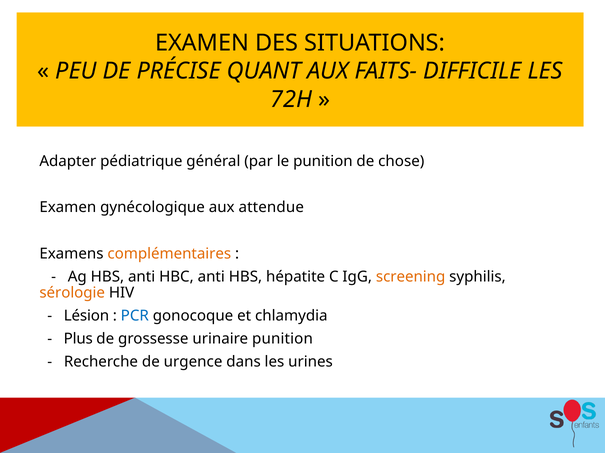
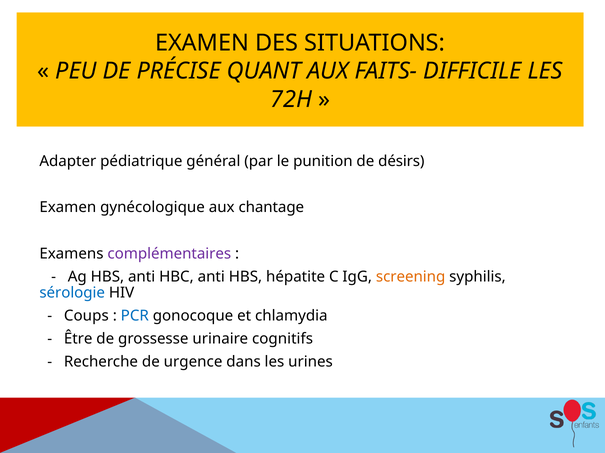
chose: chose -> désirs
attendue: attendue -> chantage
complémentaires colour: orange -> purple
sérologie colour: orange -> blue
Lésion: Lésion -> Coups
Plus: Plus -> Être
urinaire punition: punition -> cognitifs
